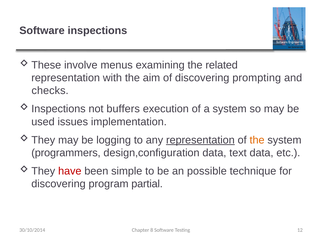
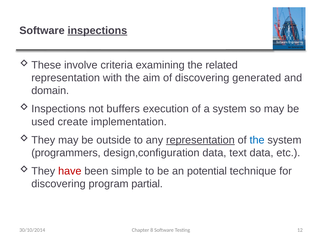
inspections underline: none -> present
menus: menus -> criteria
prompting: prompting -> generated
checks: checks -> domain
issues: issues -> create
logging: logging -> outside
the at (257, 140) colour: orange -> blue
possible: possible -> potential
